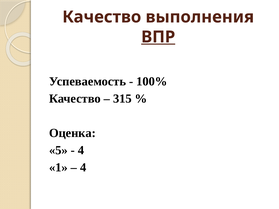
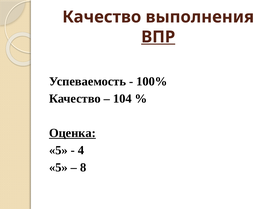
315: 315 -> 104
Оценка underline: none -> present
1 at (58, 168): 1 -> 5
4 at (83, 168): 4 -> 8
